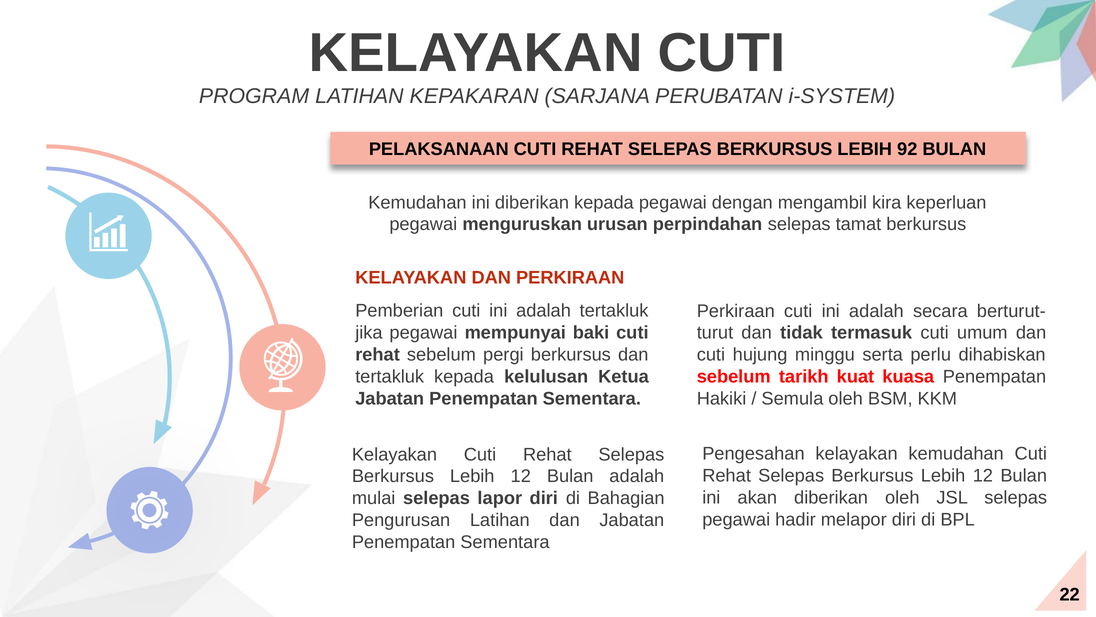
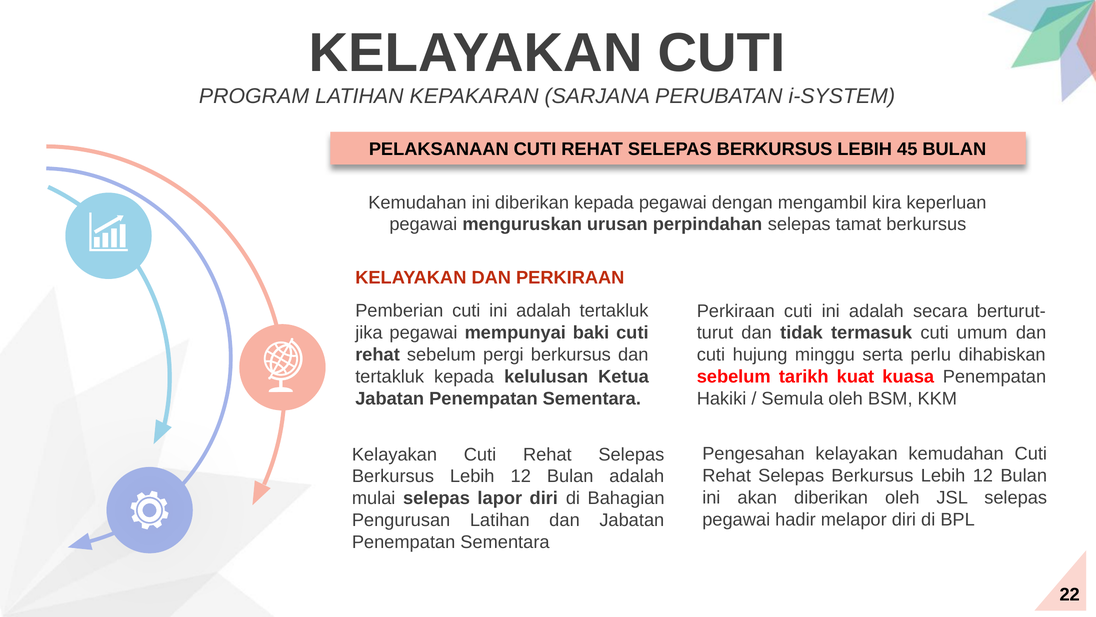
92: 92 -> 45
